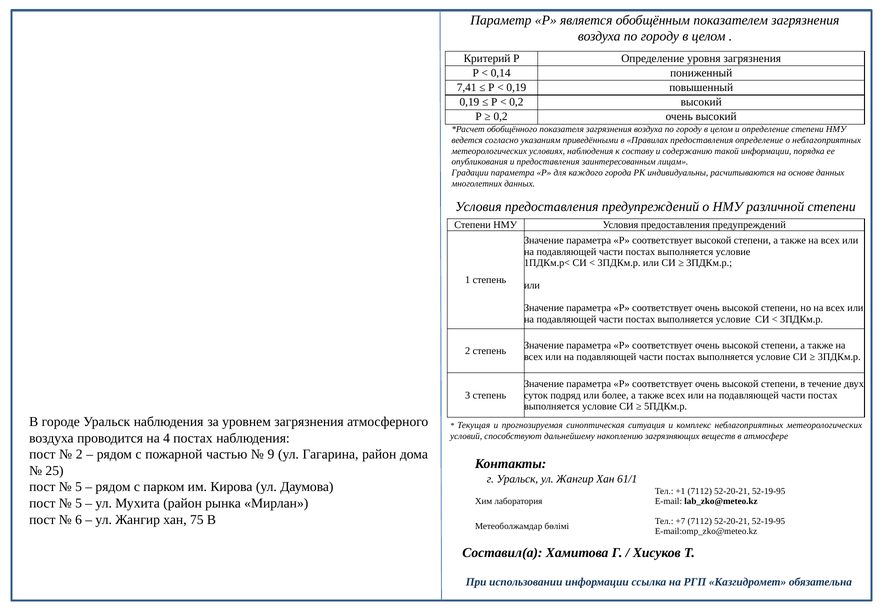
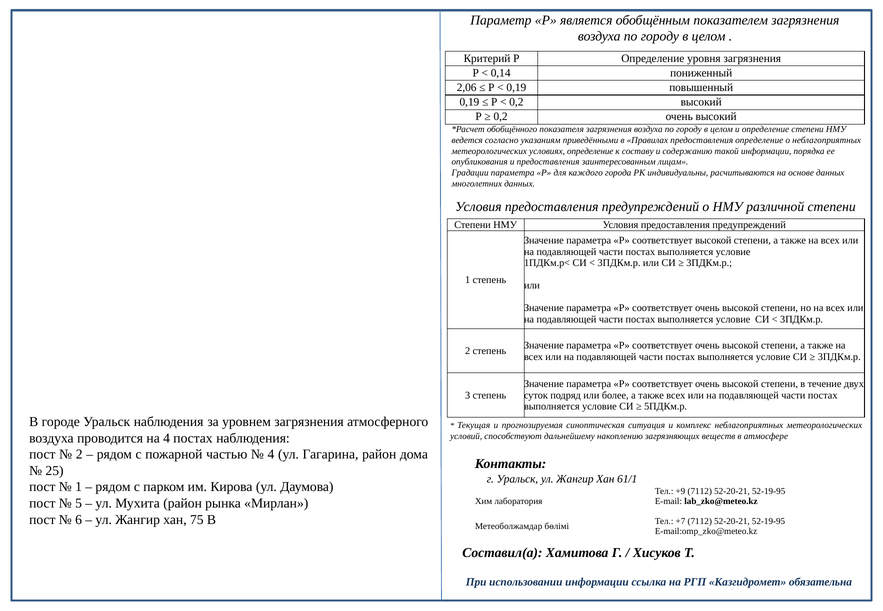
7,41: 7,41 -> 2,06
условиях наблюдения: наблюдения -> определение
9 at (271, 455): 9 -> 4
5 at (79, 487): 5 -> 1
+1: +1 -> +9
